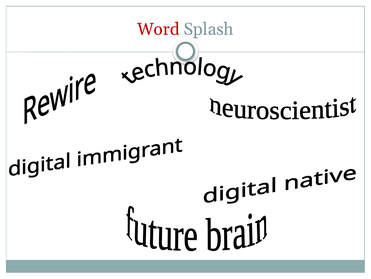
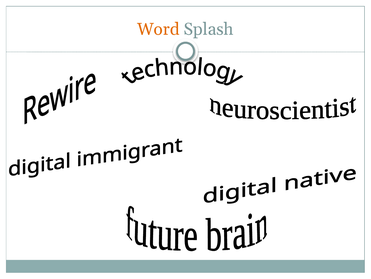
Word colour: red -> orange
